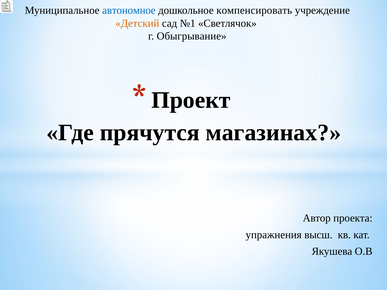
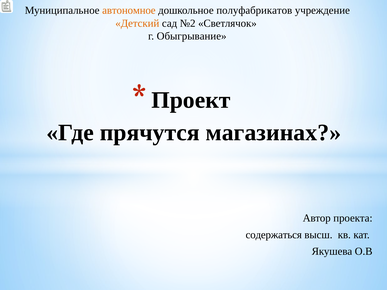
автономное colour: blue -> orange
компенсировать: компенсировать -> полуфабрикатов
№1: №1 -> №2
упражнения: упражнения -> содержаться
